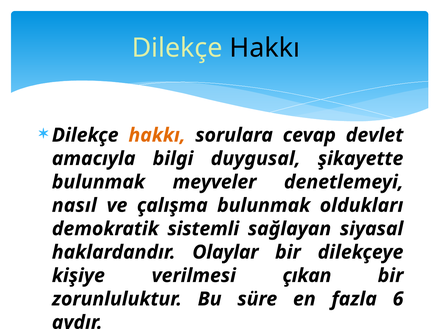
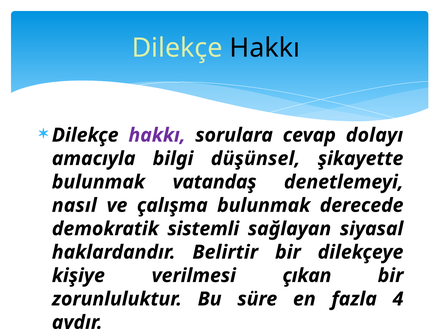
hakkı at (157, 135) colour: orange -> purple
devlet: devlet -> dolayı
duygusal: duygusal -> düşünsel
meyveler: meyveler -> vatandaş
oldukları: oldukları -> derecede
Olaylar: Olaylar -> Belirtir
6: 6 -> 4
